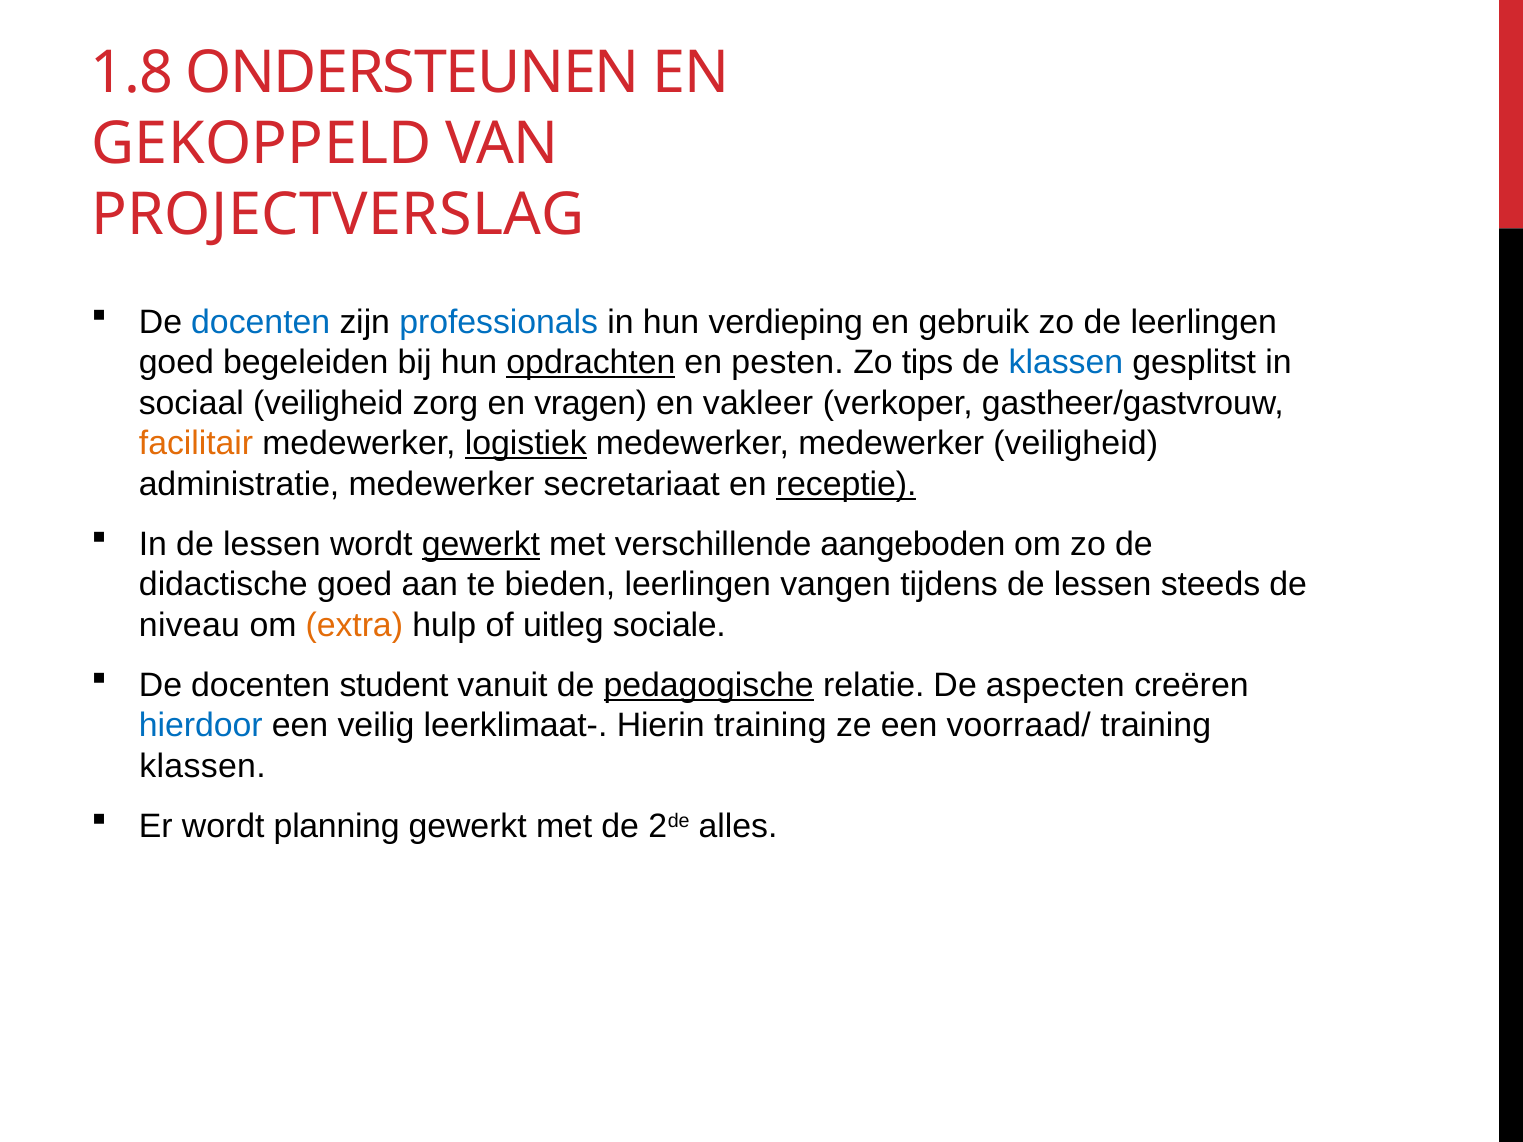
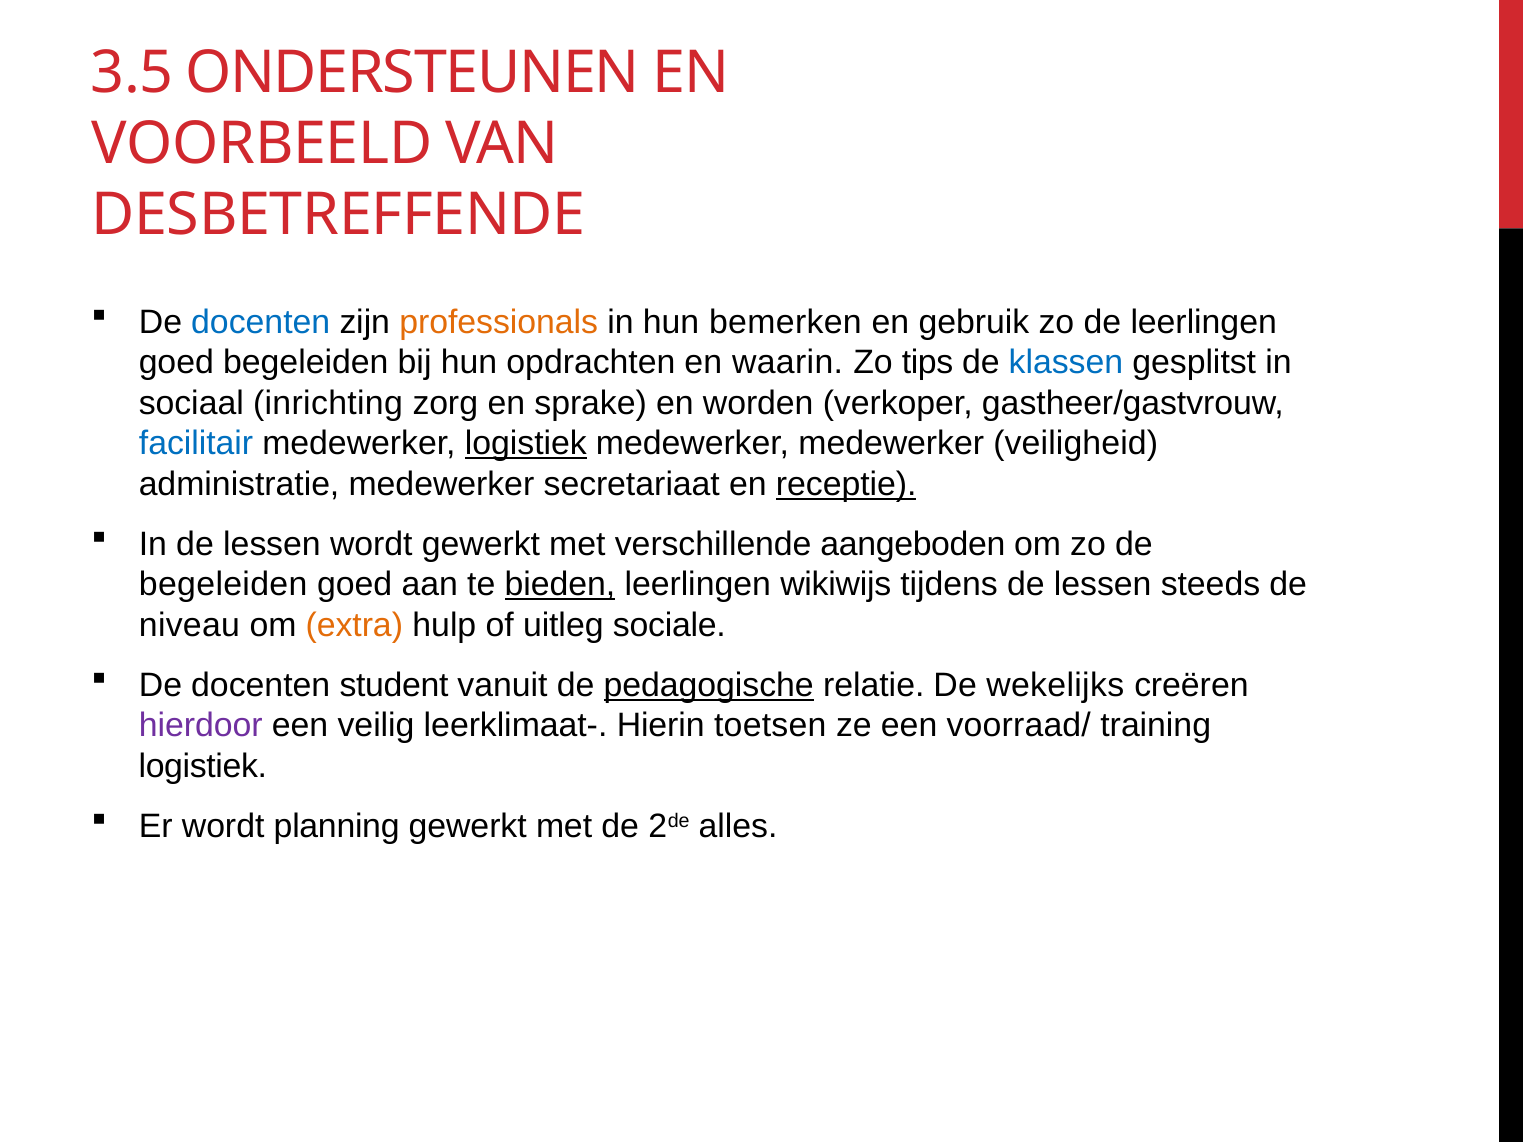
1.8: 1.8 -> 3.5
GEKOPPELD: GEKOPPELD -> VOORBEELD
PROJECTVERSLAG: PROJECTVERSLAG -> DESBETREFFENDE
professionals colour: blue -> orange
verdieping: verdieping -> bemerken
opdrachten underline: present -> none
pesten: pesten -> waarin
sociaal veiligheid: veiligheid -> inrichting
vragen: vragen -> sprake
vakleer: vakleer -> worden
facilitair colour: orange -> blue
gewerkt at (481, 544) underline: present -> none
didactische at (223, 585): didactische -> begeleiden
bieden underline: none -> present
vangen: vangen -> wikiwijs
aspecten: aspecten -> wekelijks
hierdoor colour: blue -> purple
Hierin training: training -> toetsen
klassen at (202, 766): klassen -> logistiek
